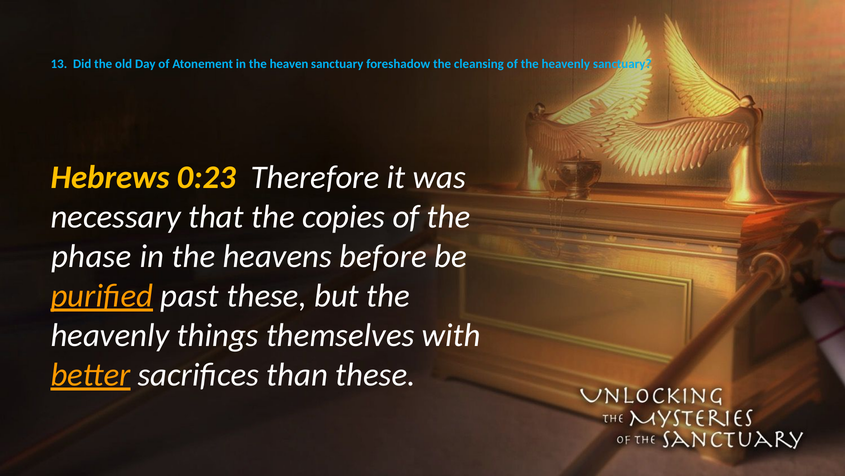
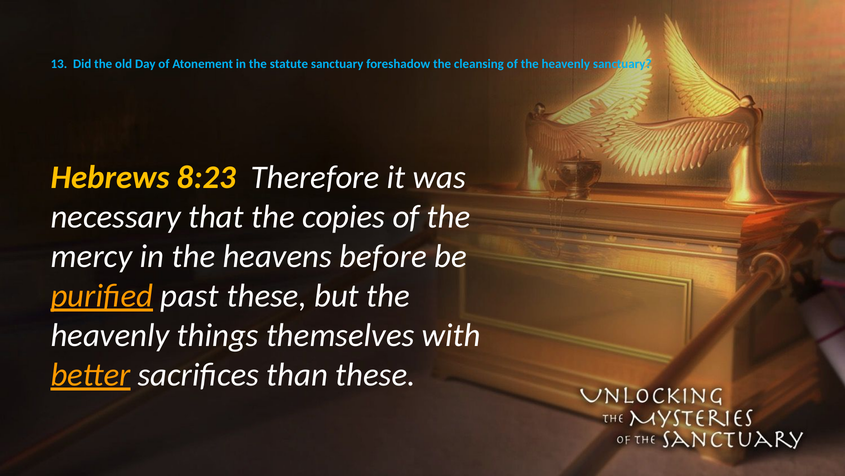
heaven: heaven -> statute
0:23: 0:23 -> 8:23
phase: phase -> mercy
